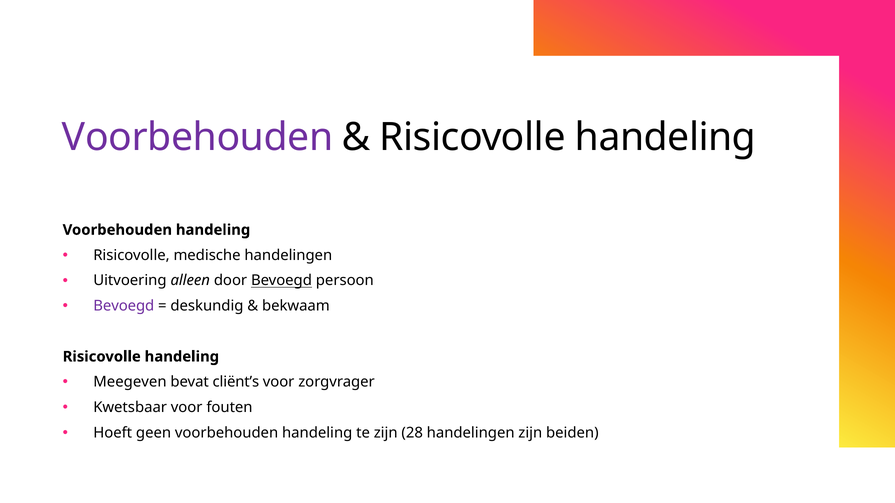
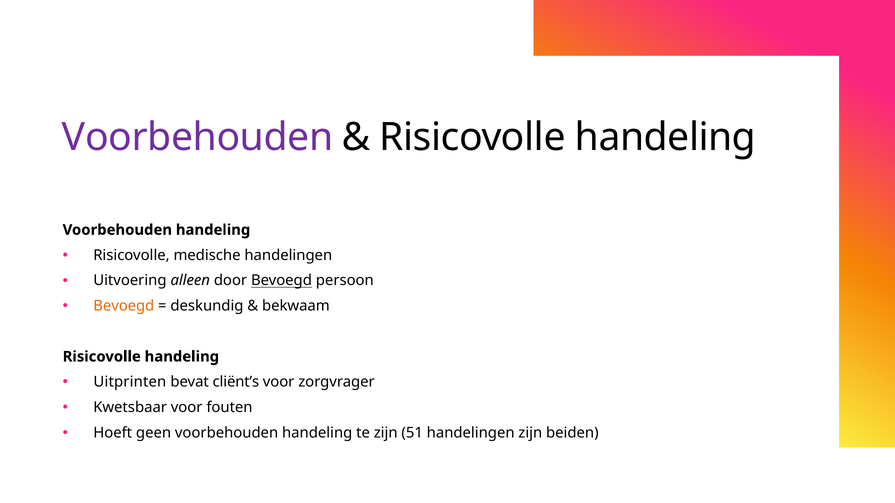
Bevoegd at (124, 306) colour: purple -> orange
Meegeven: Meegeven -> Uitprinten
28: 28 -> 51
